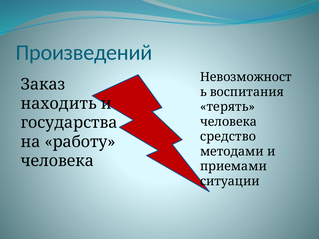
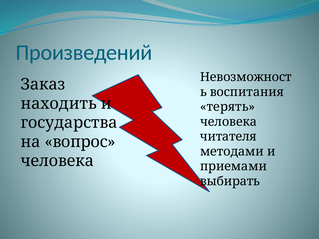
средство: средство -> читателя
работу: работу -> вопрос
ситуации: ситуации -> выбирать
